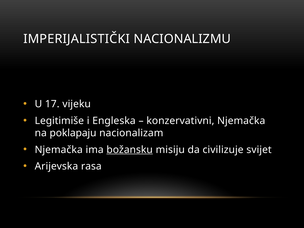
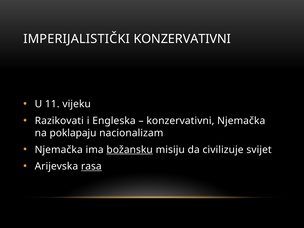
IMPERIJALISTIČKI NACIONALIZMU: NACIONALIZMU -> KONZERVATIVNI
17: 17 -> 11
Legitimiše: Legitimiše -> Razikovati
rasa underline: none -> present
